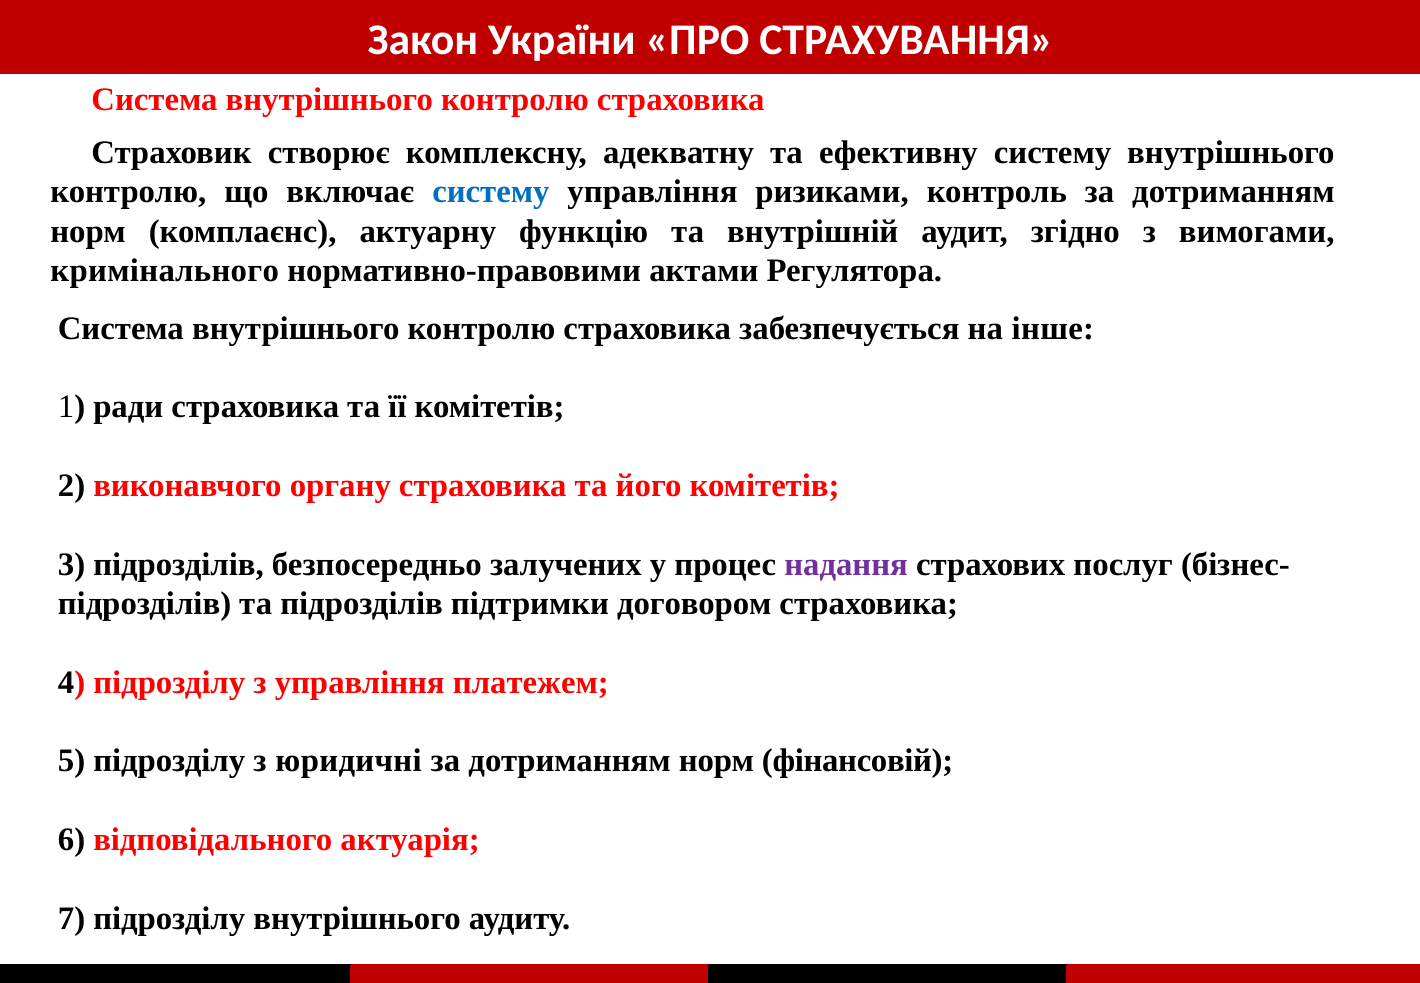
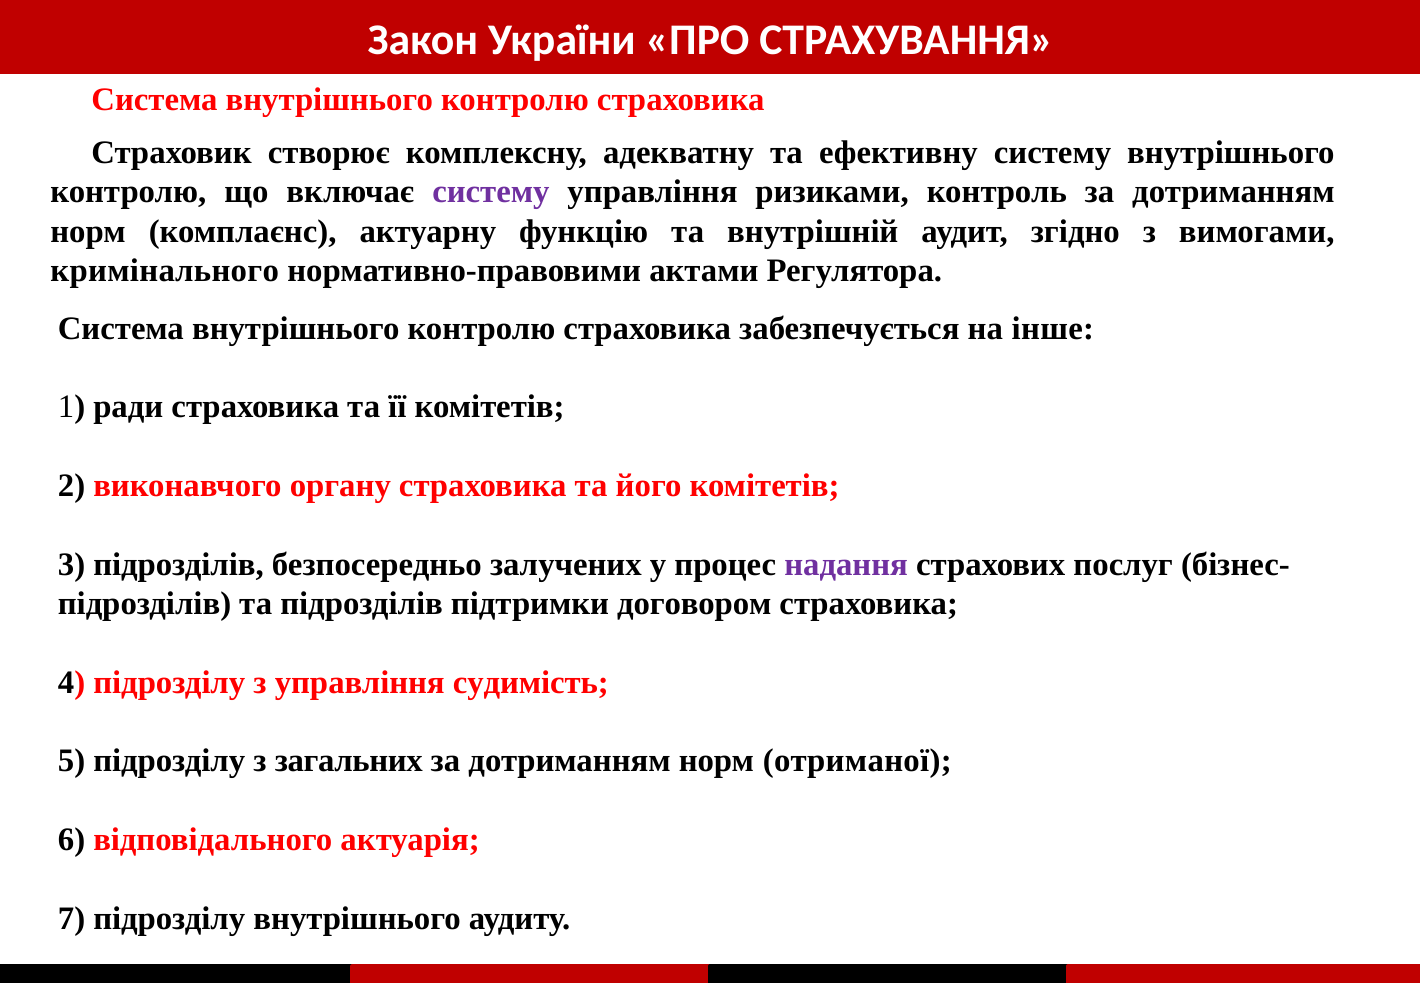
систему at (491, 192) colour: blue -> purple
платежем: платежем -> судимість
юридичні: юридичні -> загальних
фінансовій: фінансовій -> отриманої
